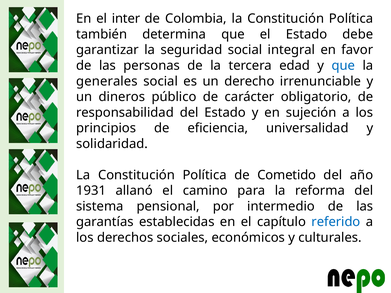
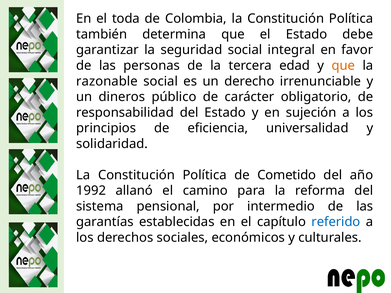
inter: inter -> toda
que at (343, 66) colour: blue -> orange
generales: generales -> razonable
1931: 1931 -> 1992
